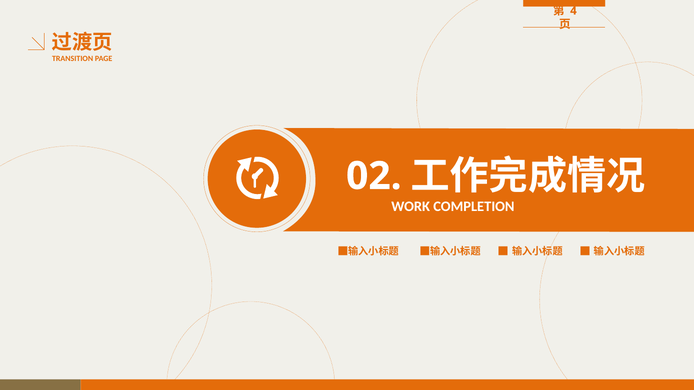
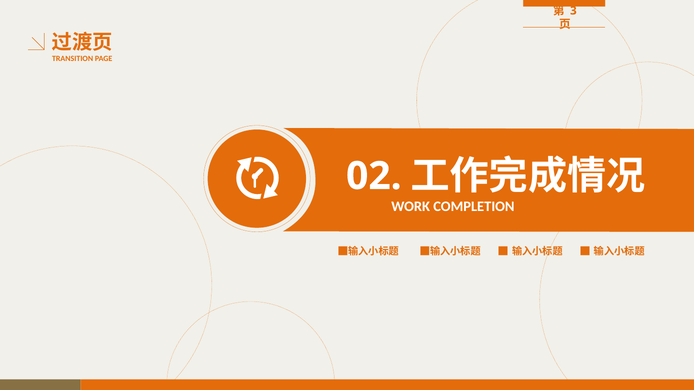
4: 4 -> 3
